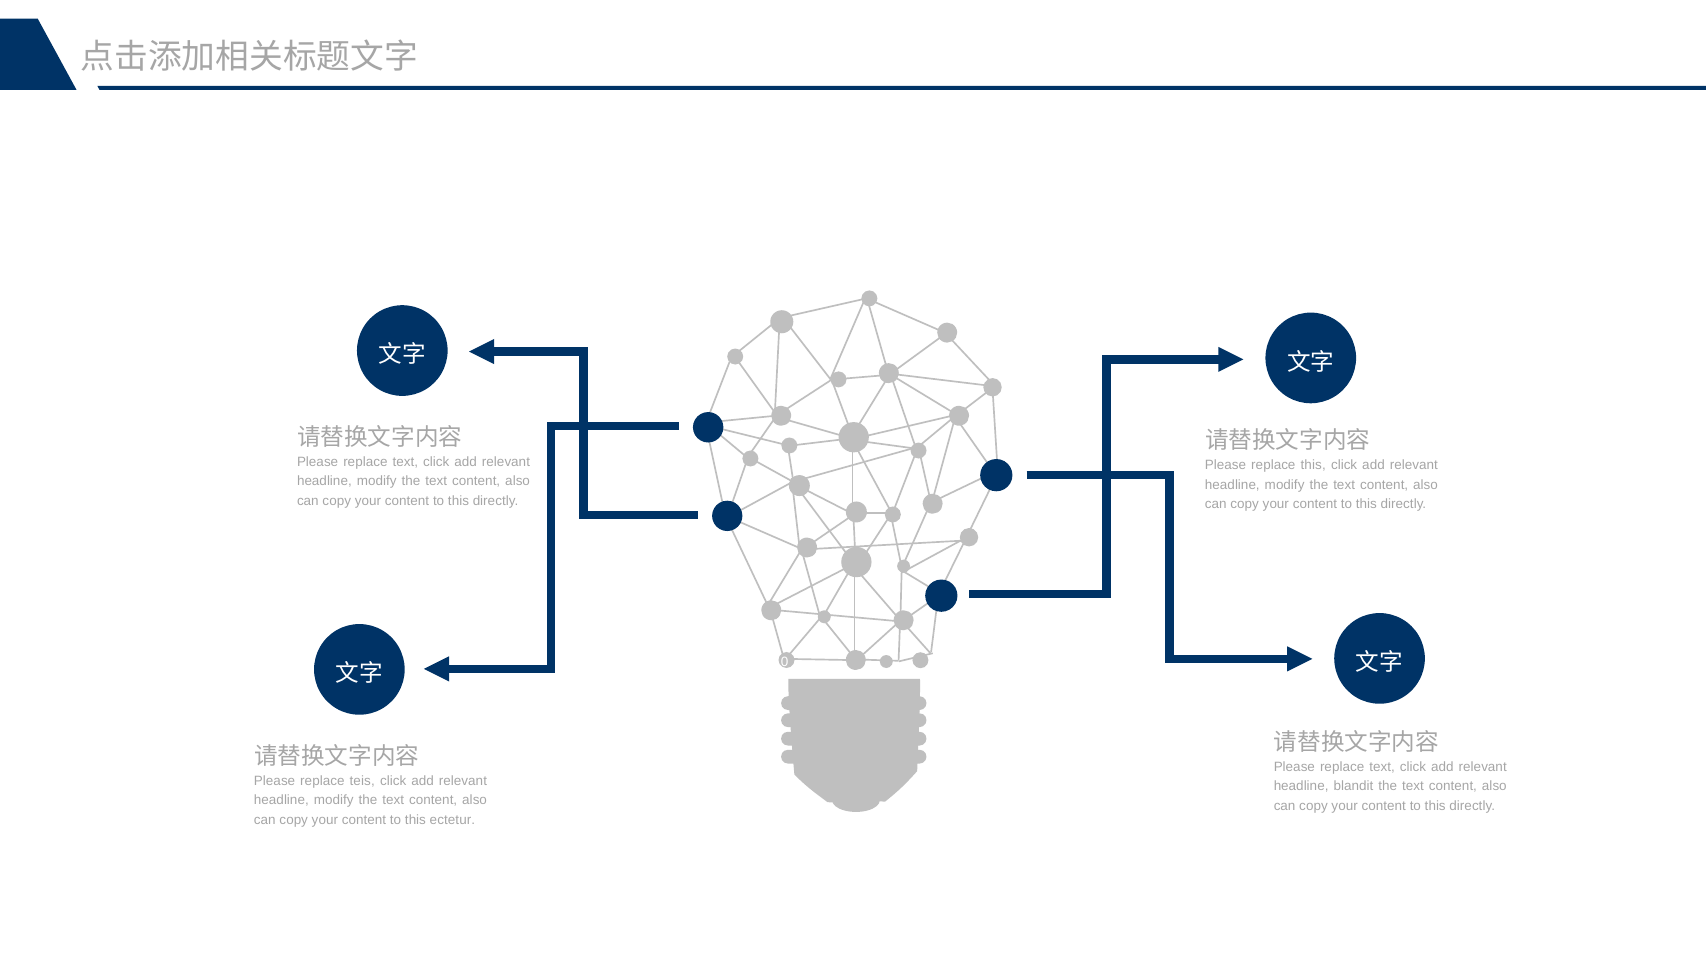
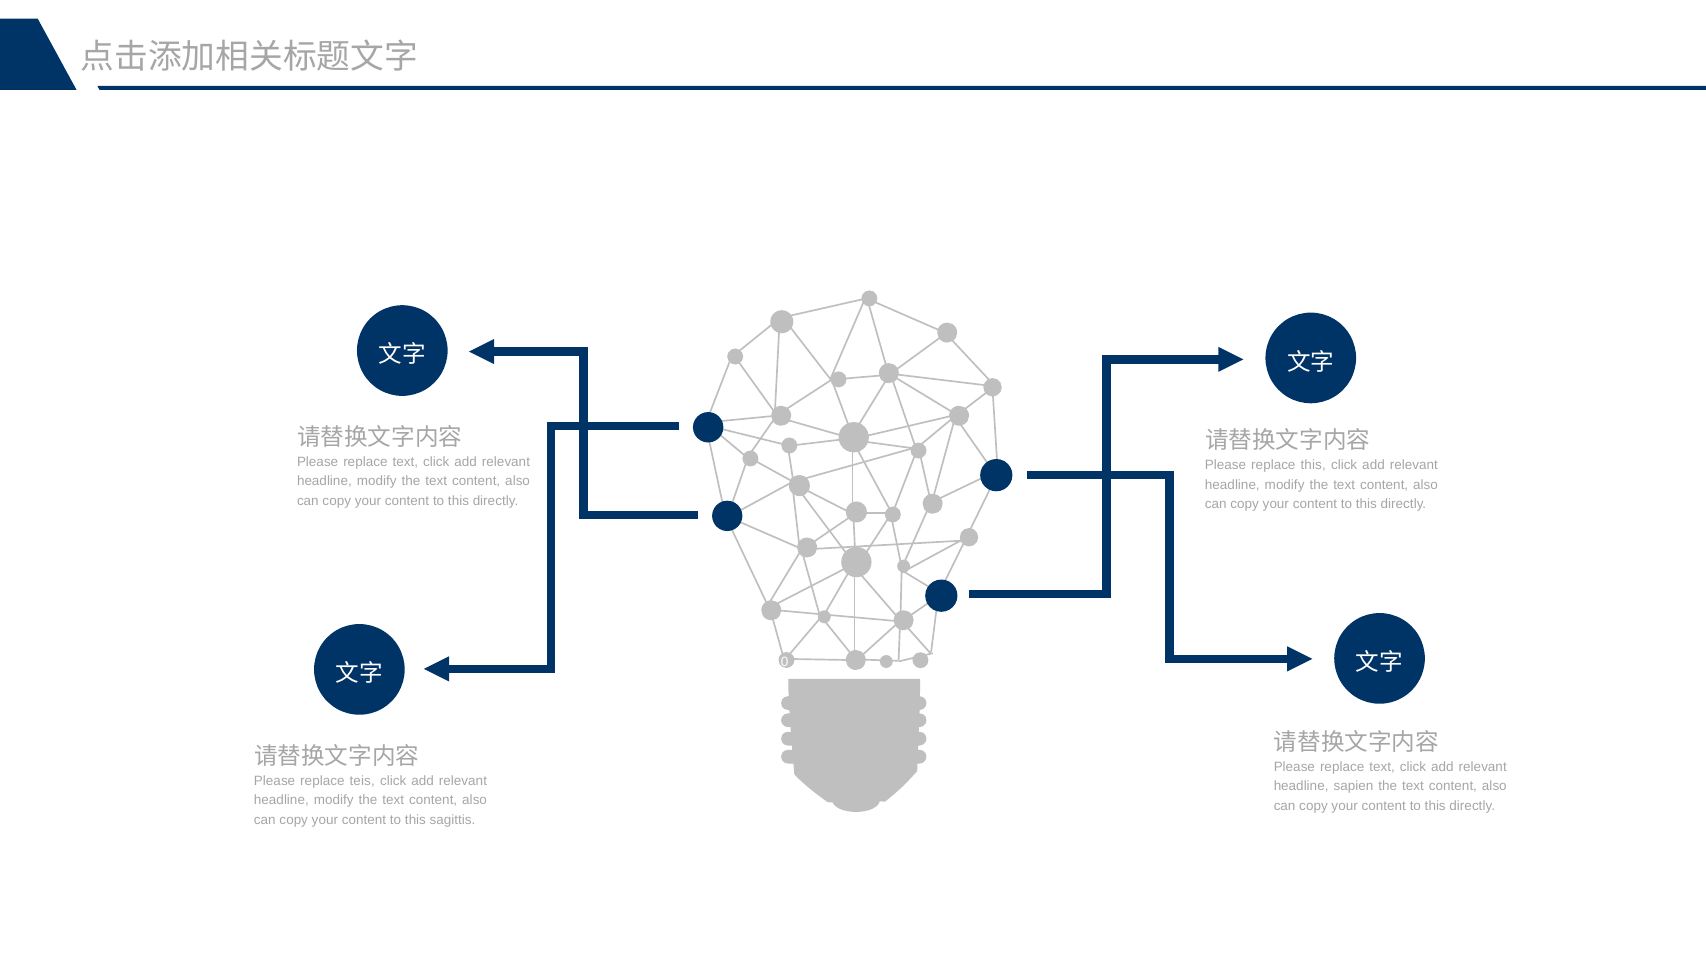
blandit: blandit -> sapien
ectetur: ectetur -> sagittis
